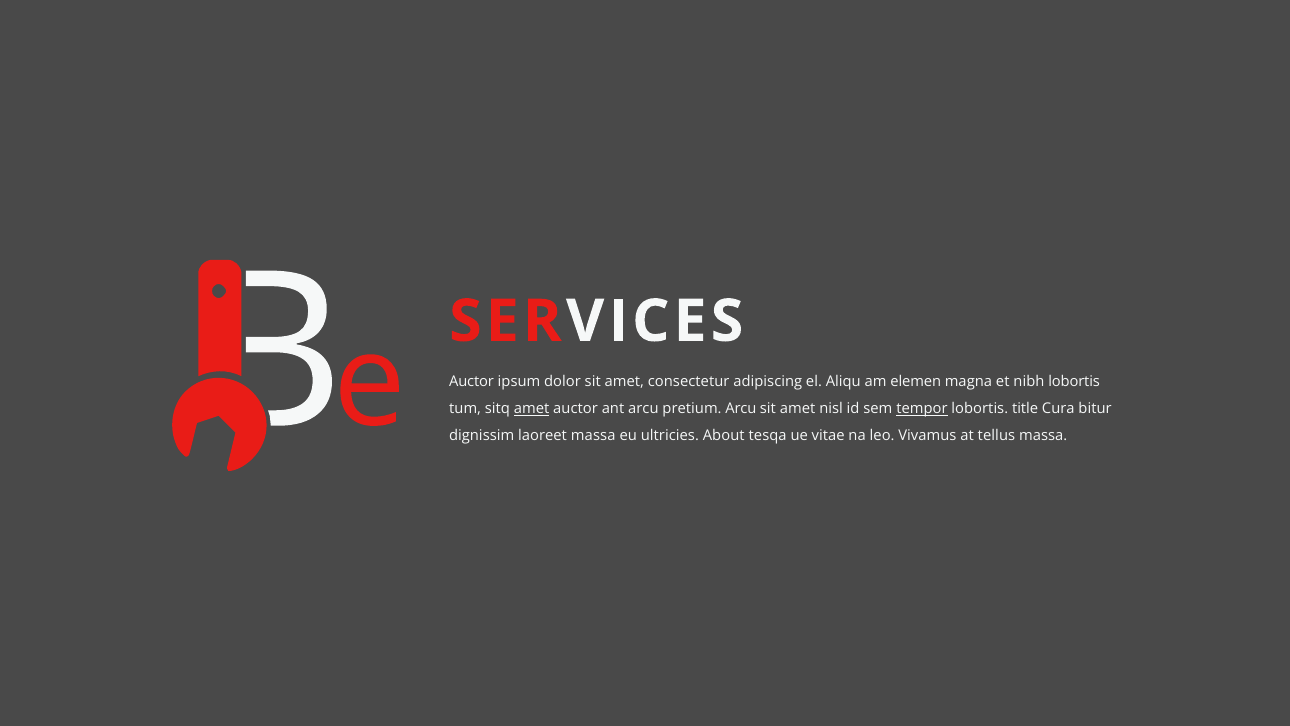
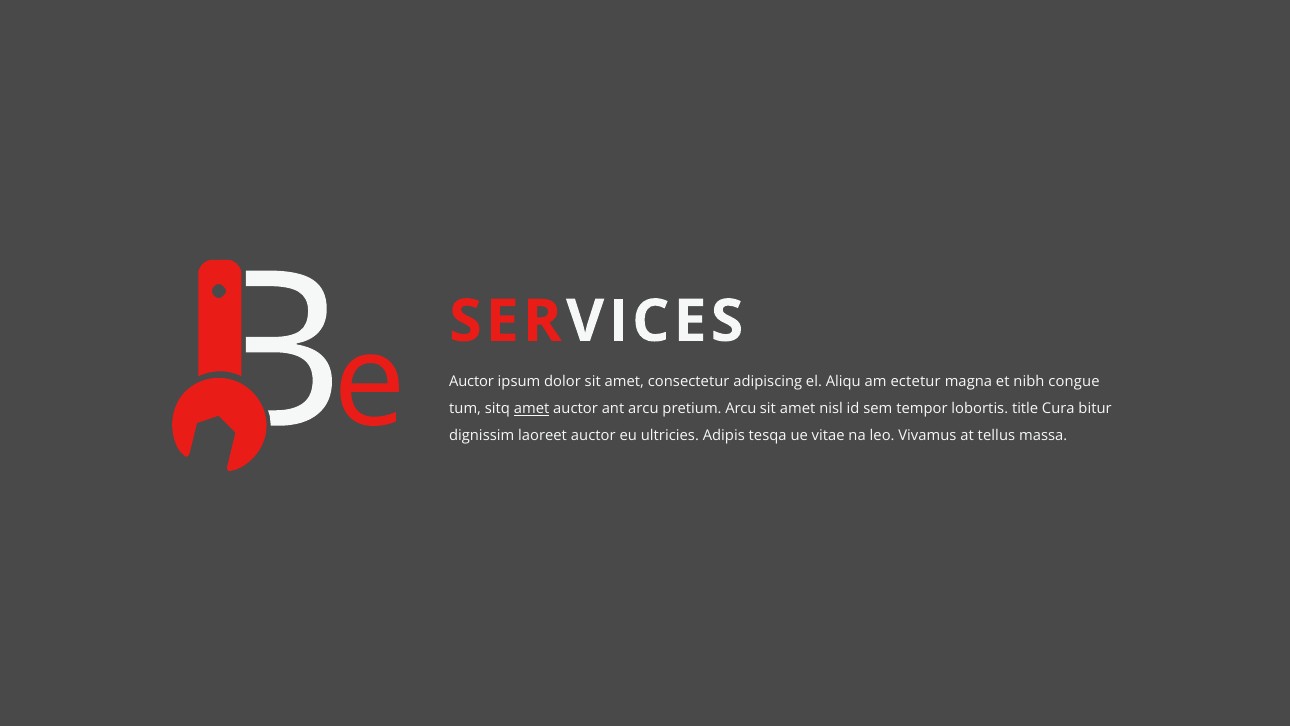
elemen: elemen -> ectetur
nibh lobortis: lobortis -> congue
tempor underline: present -> none
laoreet massa: massa -> auctor
About: About -> Adipis
